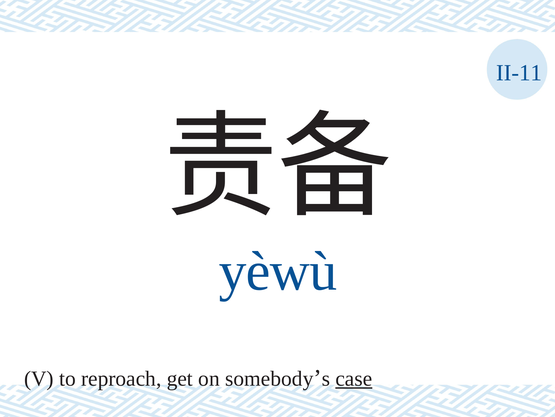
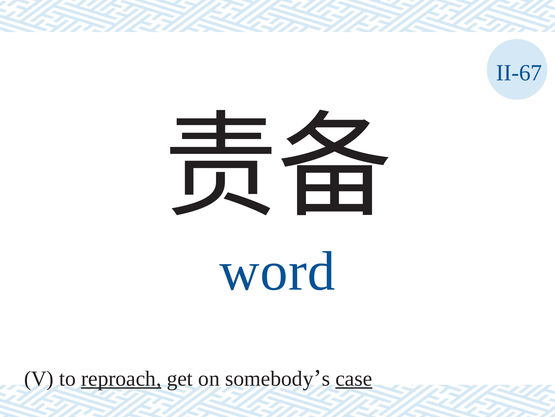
II-11: II-11 -> II-67
yèwù: yèwù -> word
reproach underline: none -> present
